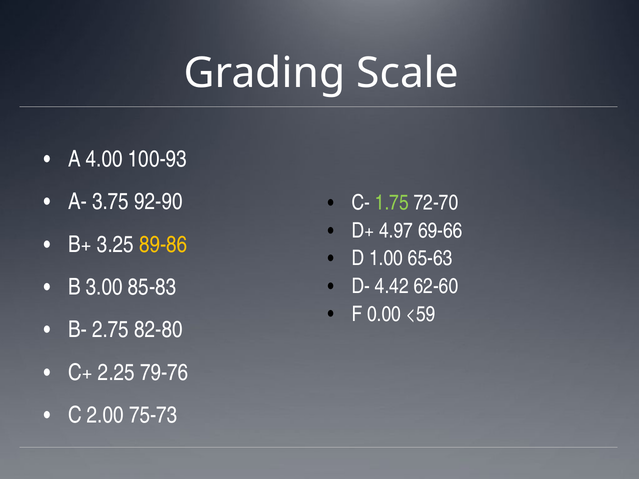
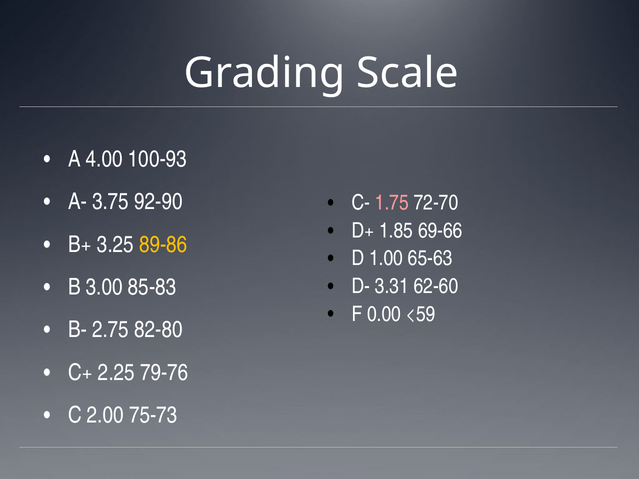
1.75 colour: light green -> pink
4.97: 4.97 -> 1.85
4.42: 4.42 -> 3.31
